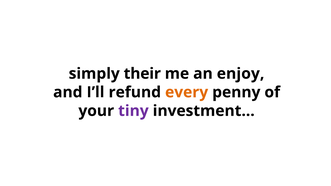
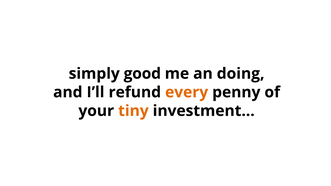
their: their -> good
enjoy: enjoy -> doing
tiny colour: purple -> orange
